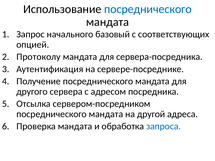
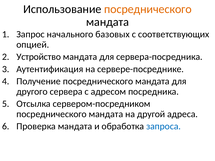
посреднического at (148, 9) colour: blue -> orange
базовый: базовый -> базовых
Протоколу: Протоколу -> Устройство
